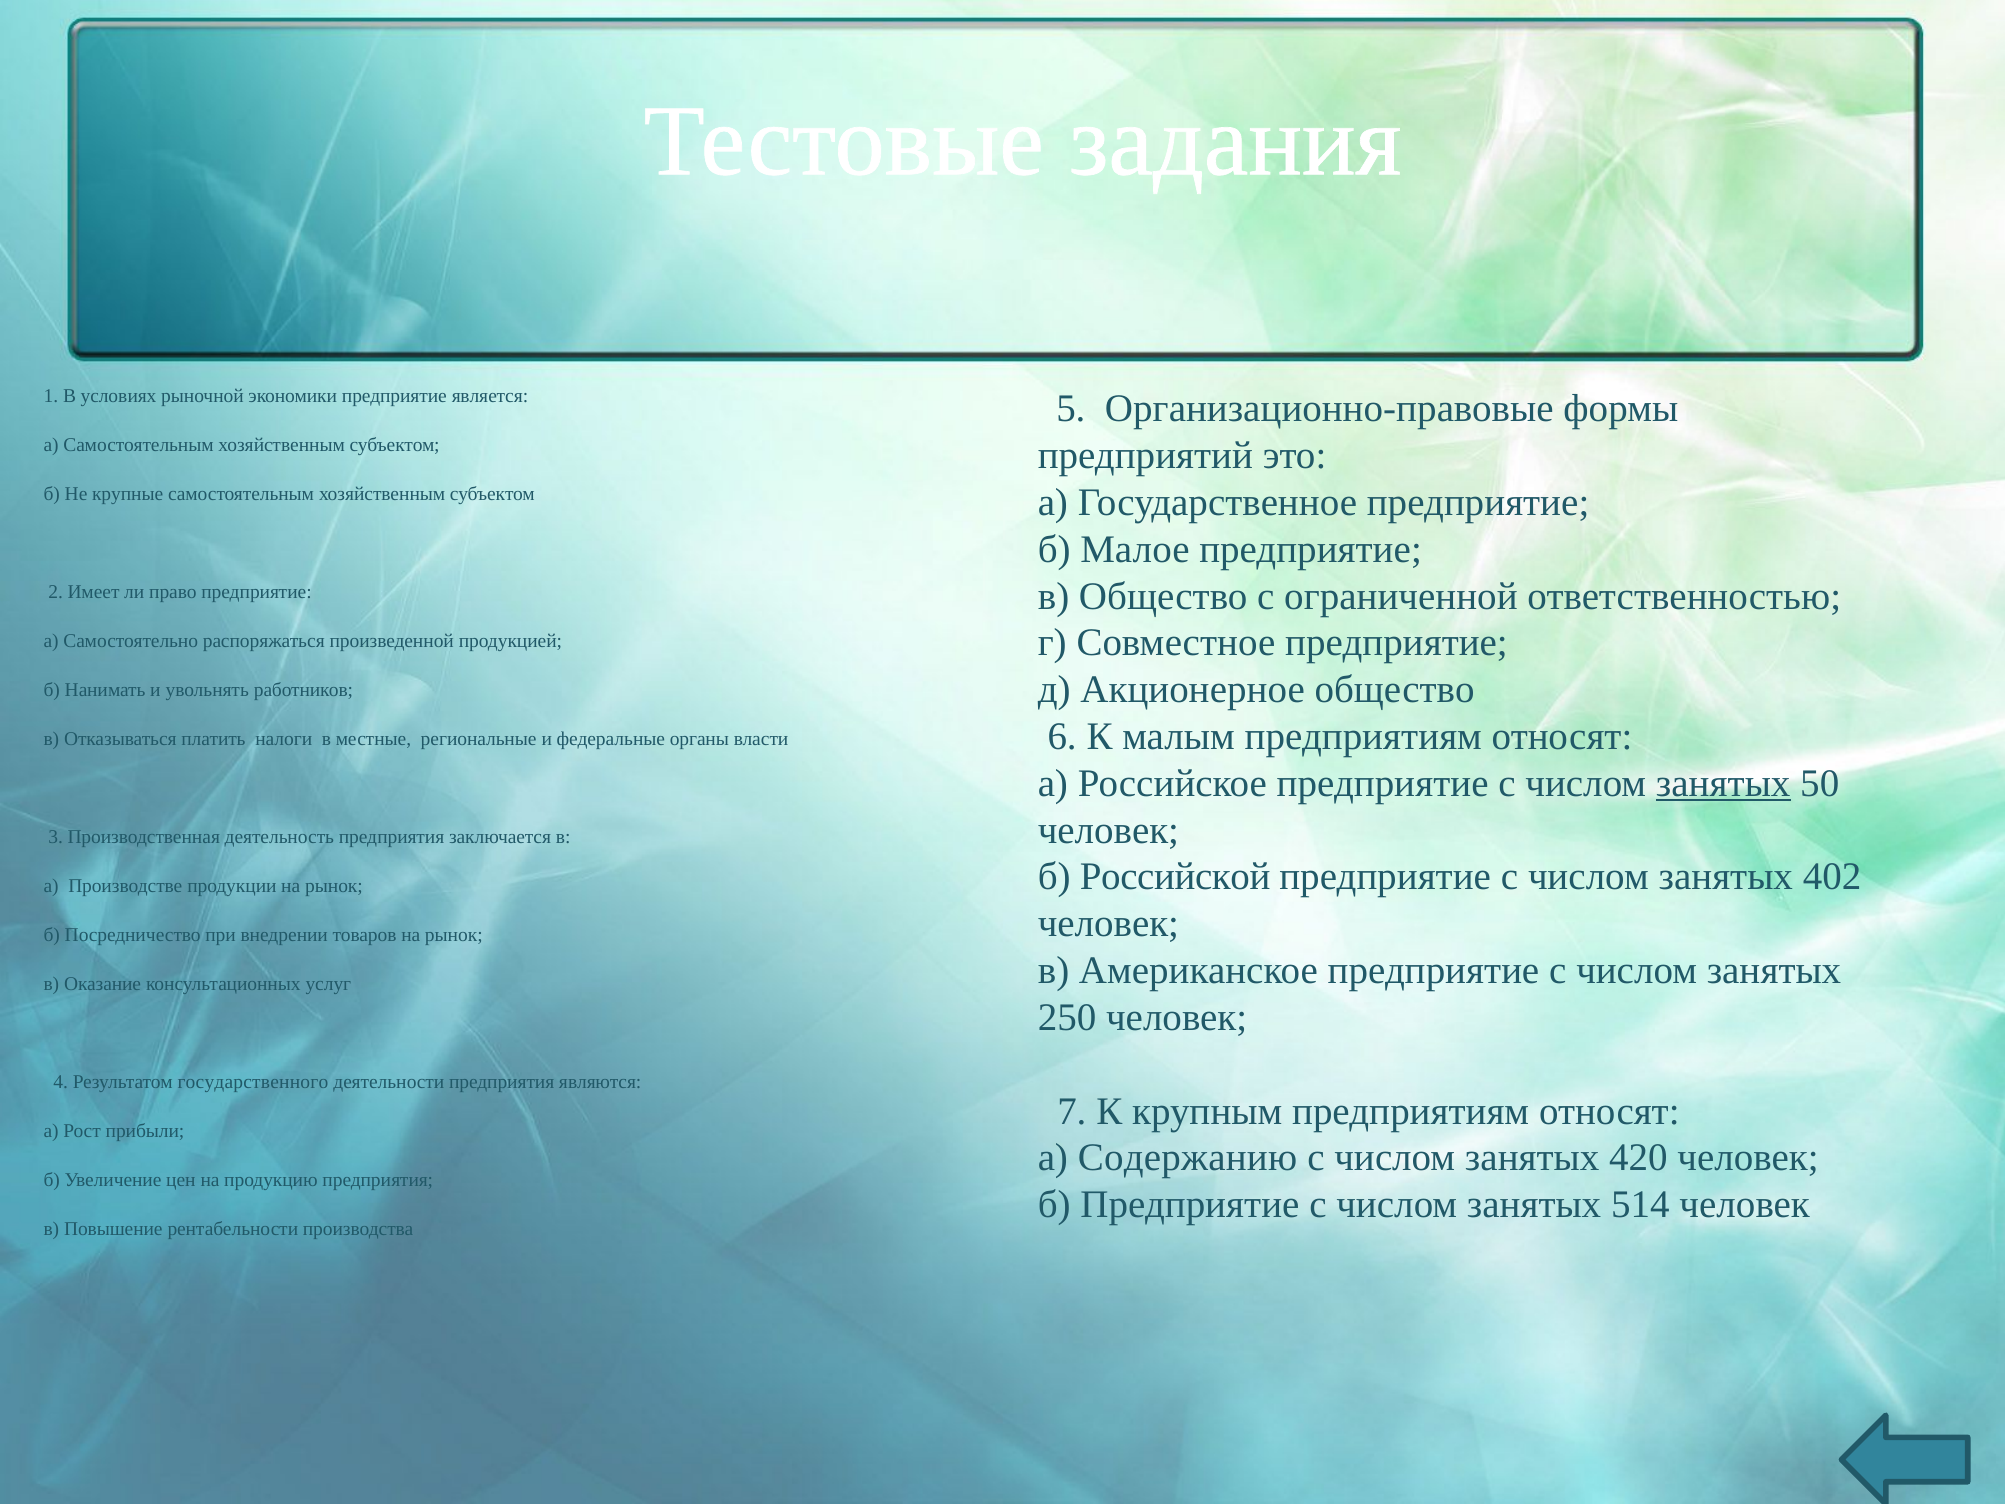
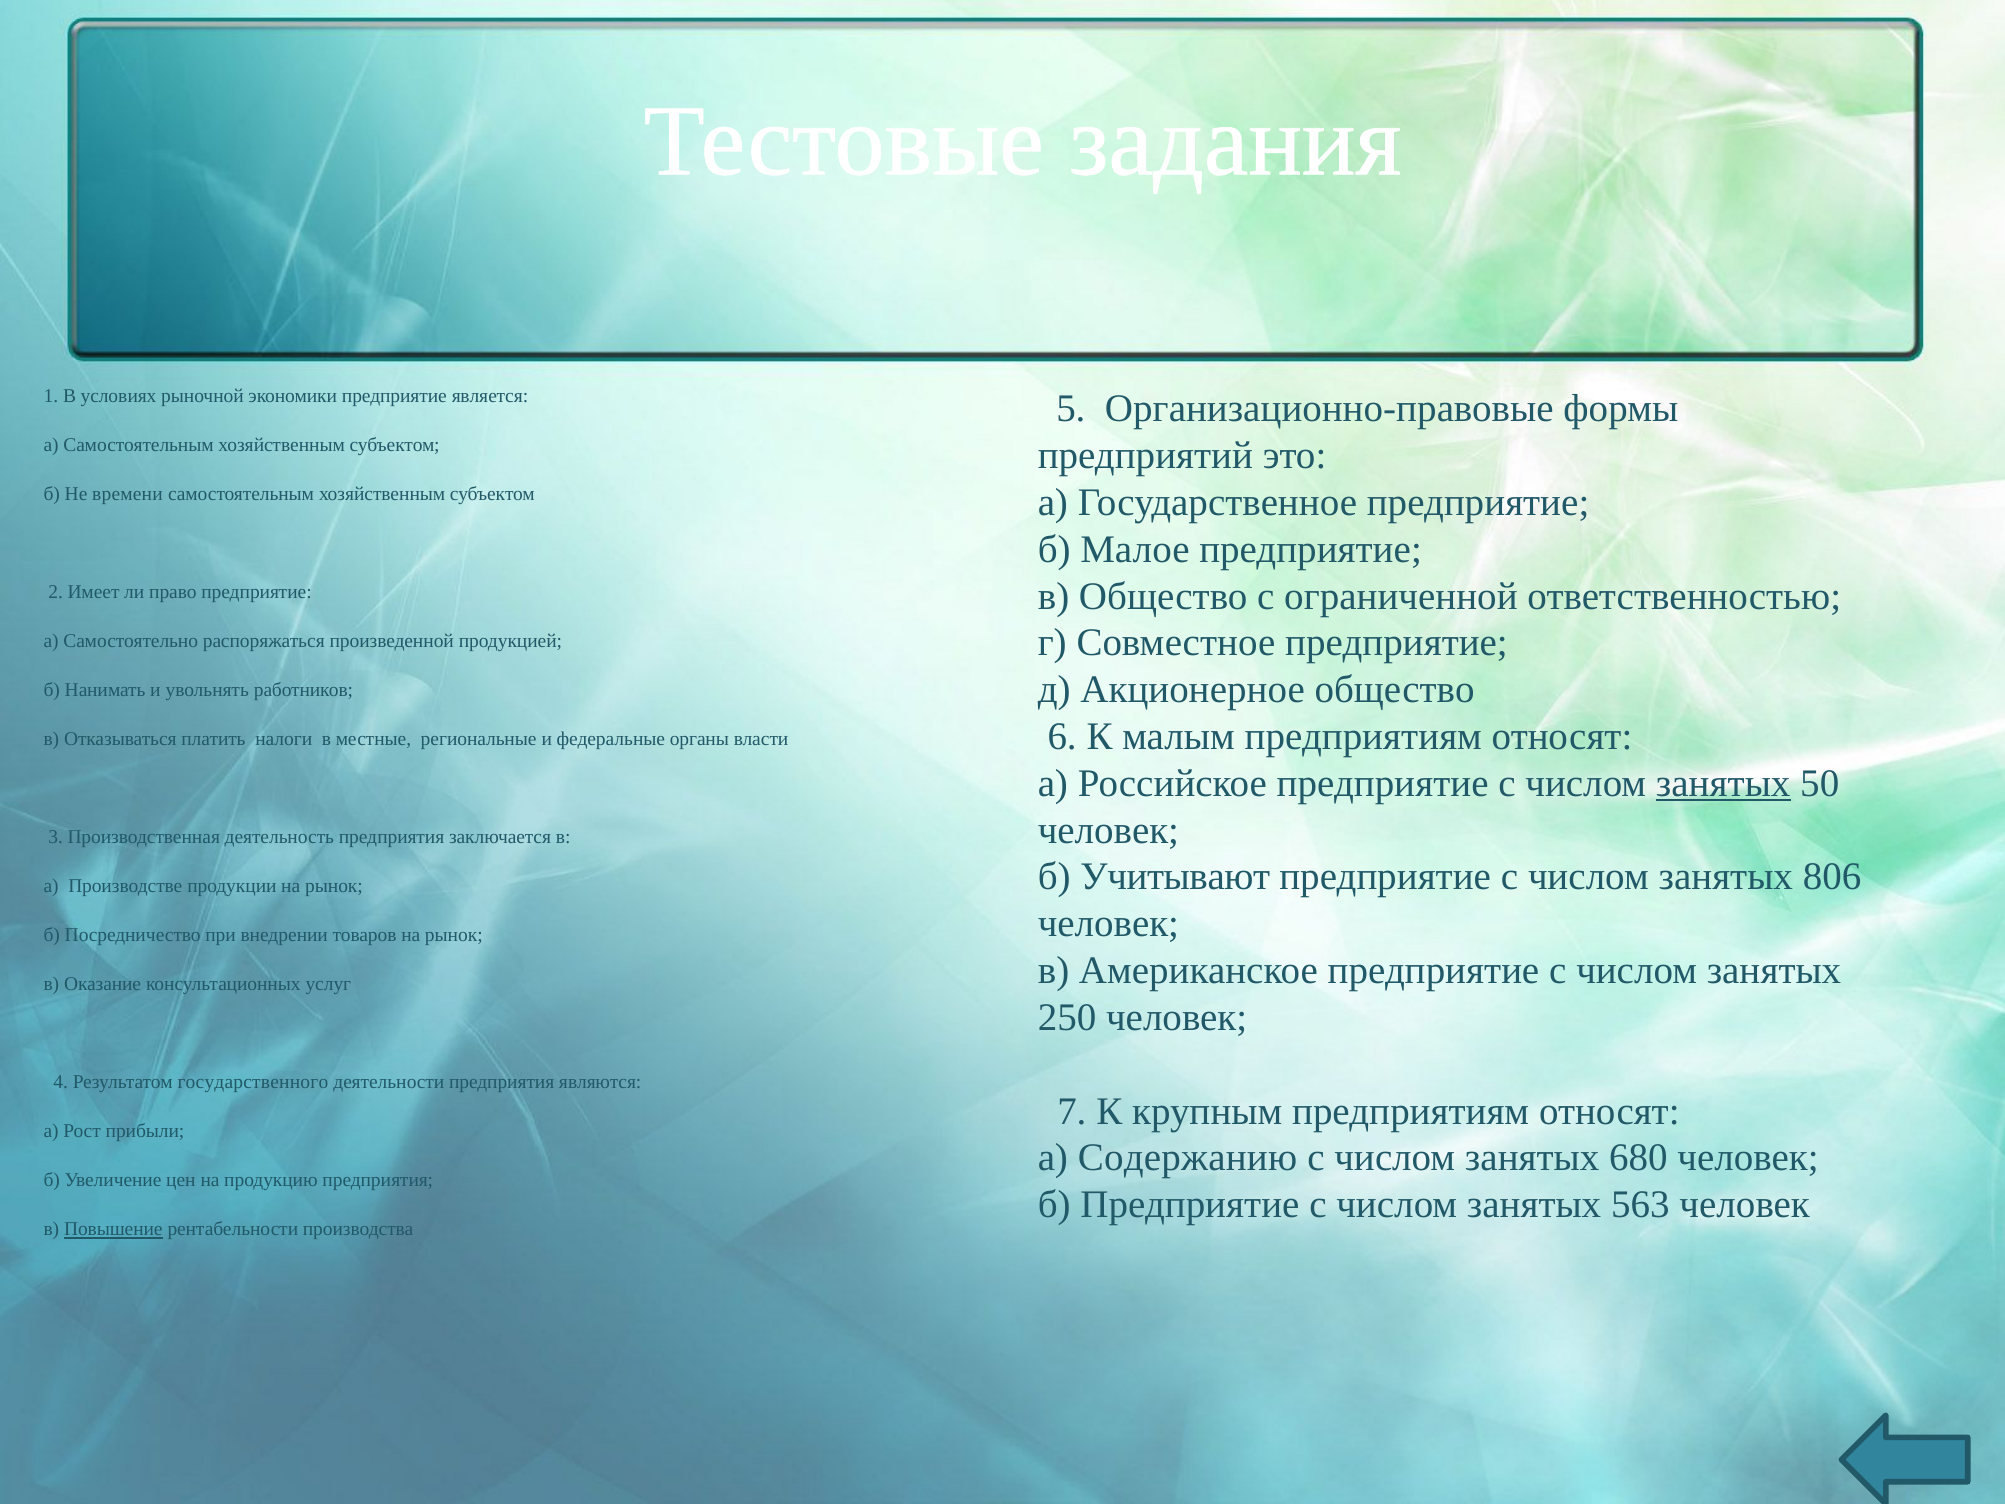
крупные: крупные -> времени
Российской: Российской -> Учитывают
402: 402 -> 806
420: 420 -> 680
514: 514 -> 563
Повышение underline: none -> present
